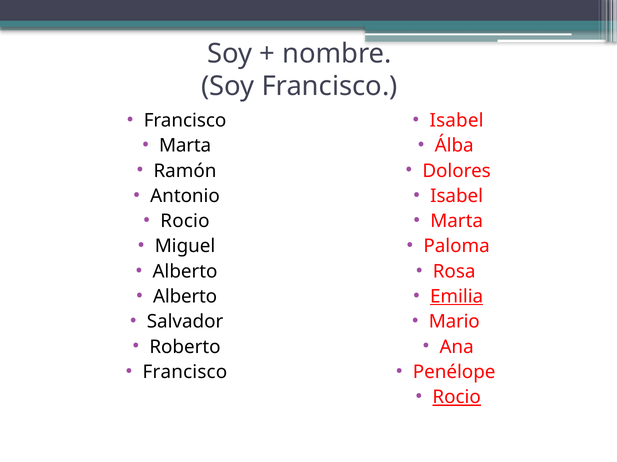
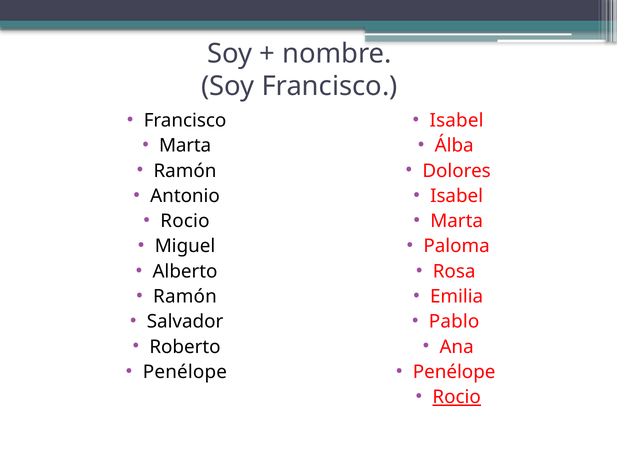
Alberto at (185, 297): Alberto -> Ramón
Emilia underline: present -> none
Mario: Mario -> Pablo
Francisco at (185, 373): Francisco -> Penélope
